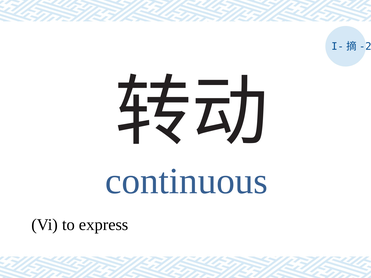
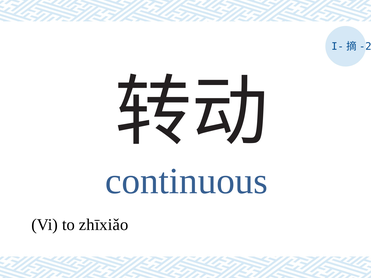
express: express -> zhīxiǎo
